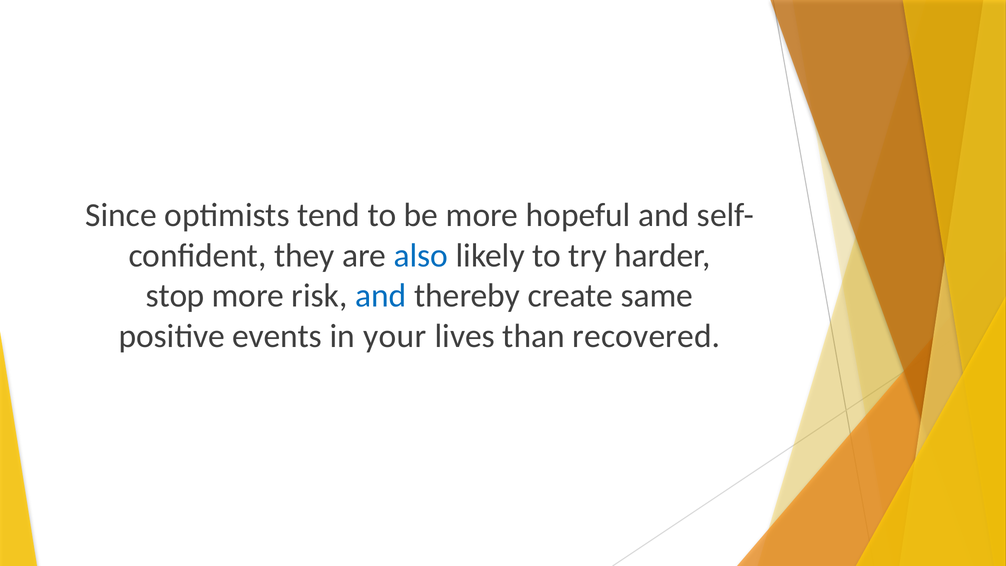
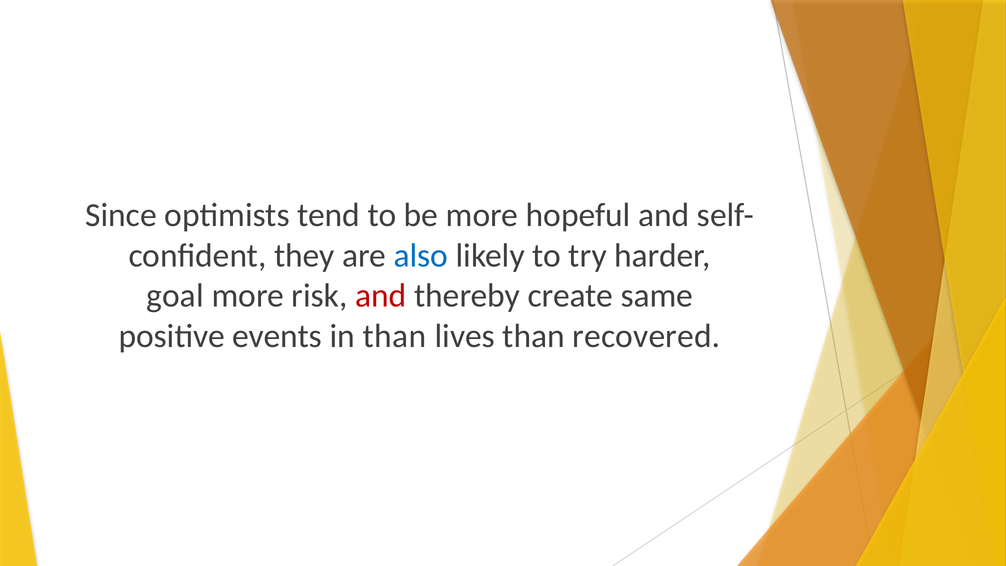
stop: stop -> goal
and at (381, 296) colour: blue -> red
in your: your -> than
